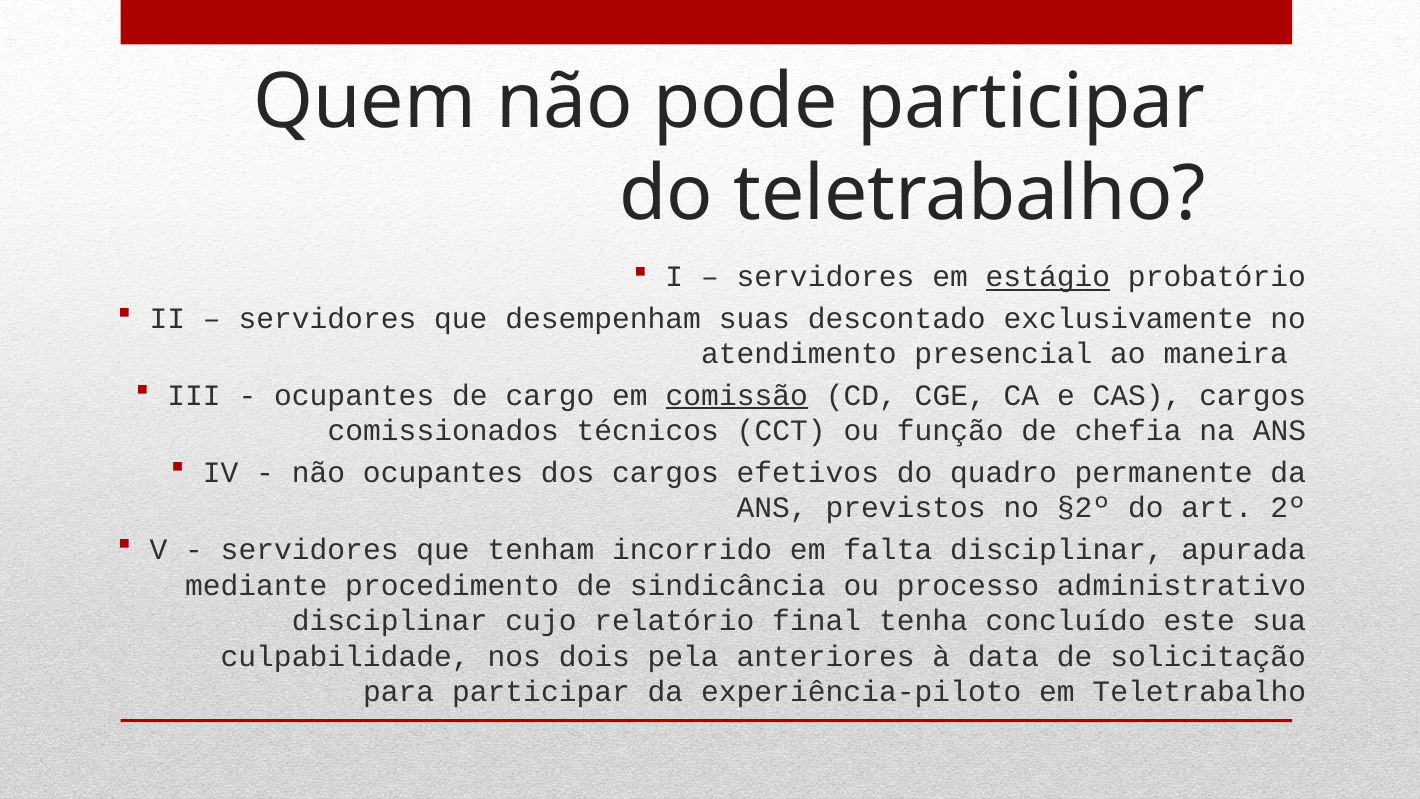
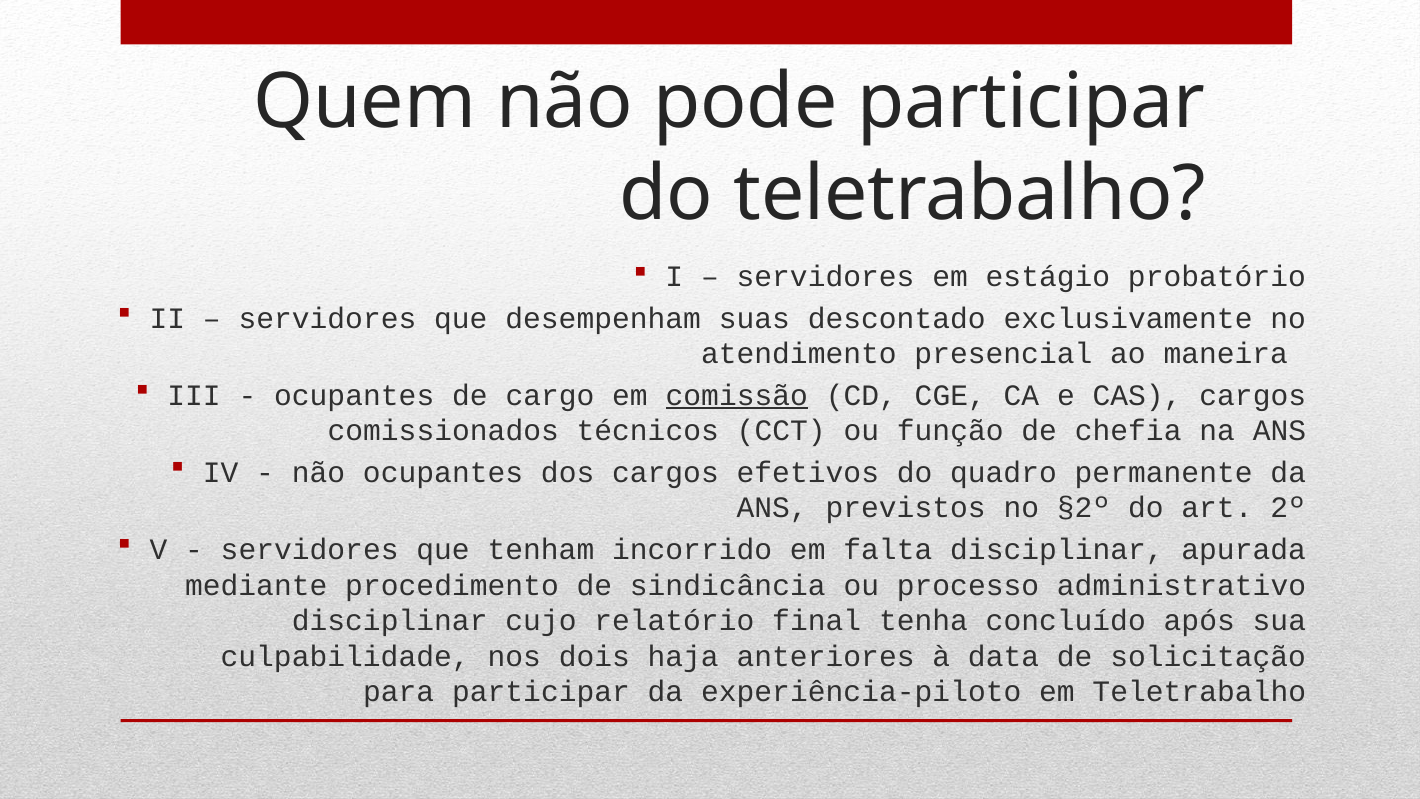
estágio underline: present -> none
este: este -> após
pela: pela -> haja
